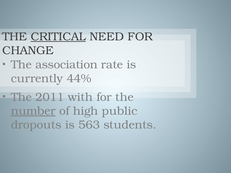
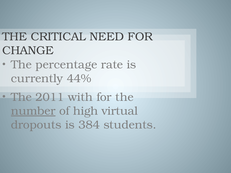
CRITICAL underline: present -> none
association: association -> percentage
public: public -> virtual
563: 563 -> 384
